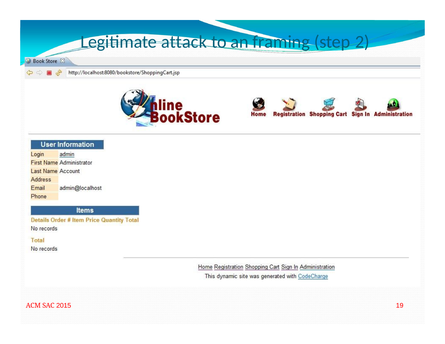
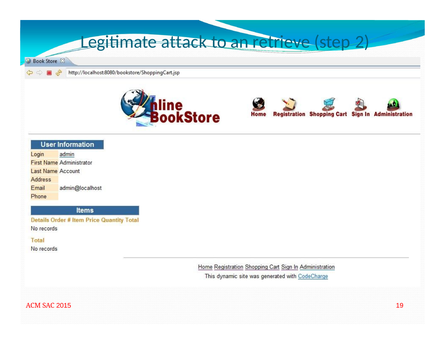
framing: framing -> retrieve
